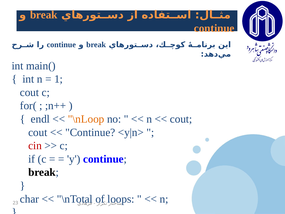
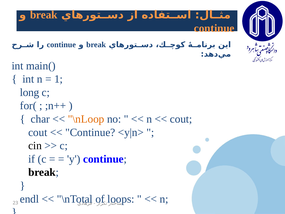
cout at (29, 92): cout -> long
endl: endl -> char
cin colour: red -> black
char: char -> endl
